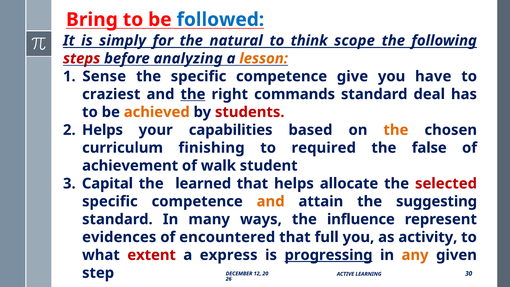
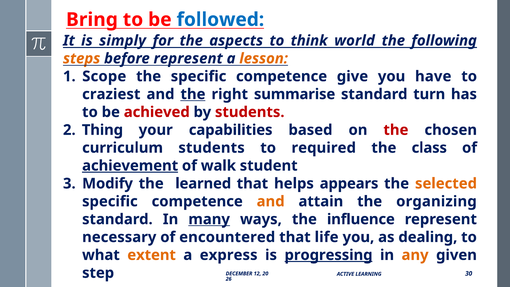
natural: natural -> aspects
scope: scope -> world
steps colour: red -> orange
before analyzing: analyzing -> represent
Sense: Sense -> Scope
commands: commands -> summarise
deal: deal -> turn
achieved colour: orange -> red
Helps at (102, 130): Helps -> Thing
the at (396, 130) colour: orange -> red
curriculum finishing: finishing -> students
false: false -> class
achievement underline: none -> present
Capital: Capital -> Modify
allocate: allocate -> appears
selected colour: red -> orange
suggesting: suggesting -> organizing
many underline: none -> present
evidences: evidences -> necessary
full: full -> life
activity: activity -> dealing
extent colour: red -> orange
